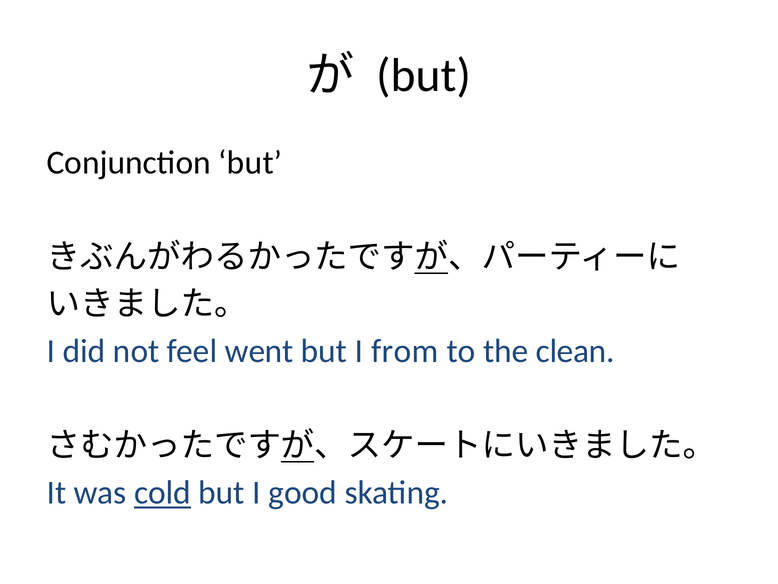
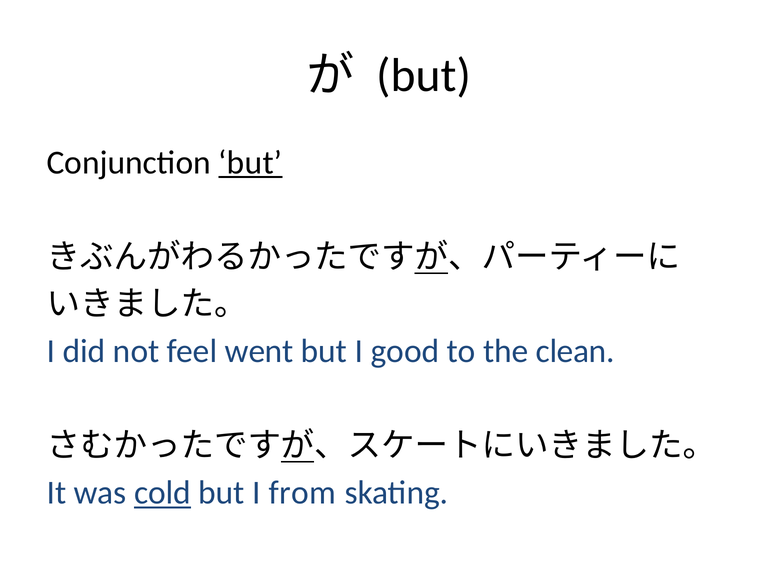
but at (250, 162) underline: none -> present
from: from -> good
good: good -> from
